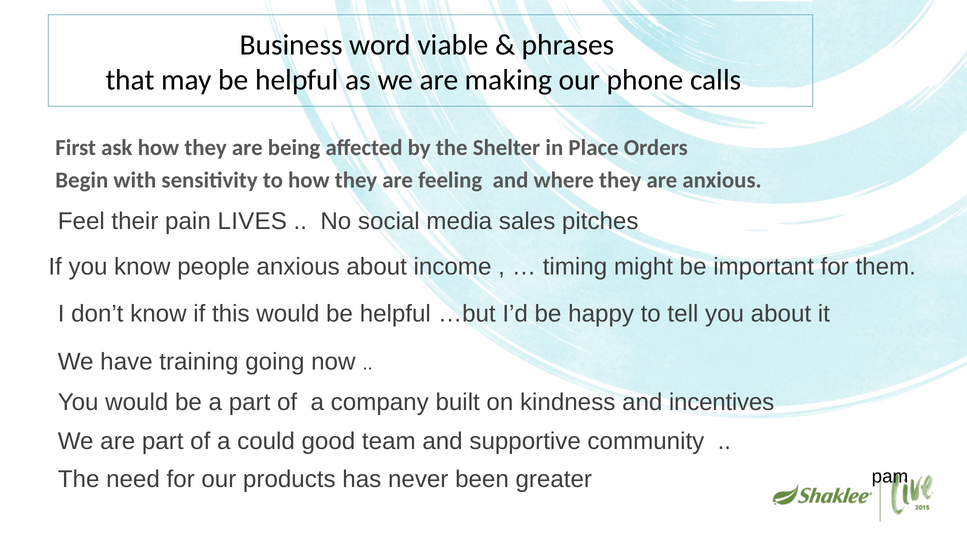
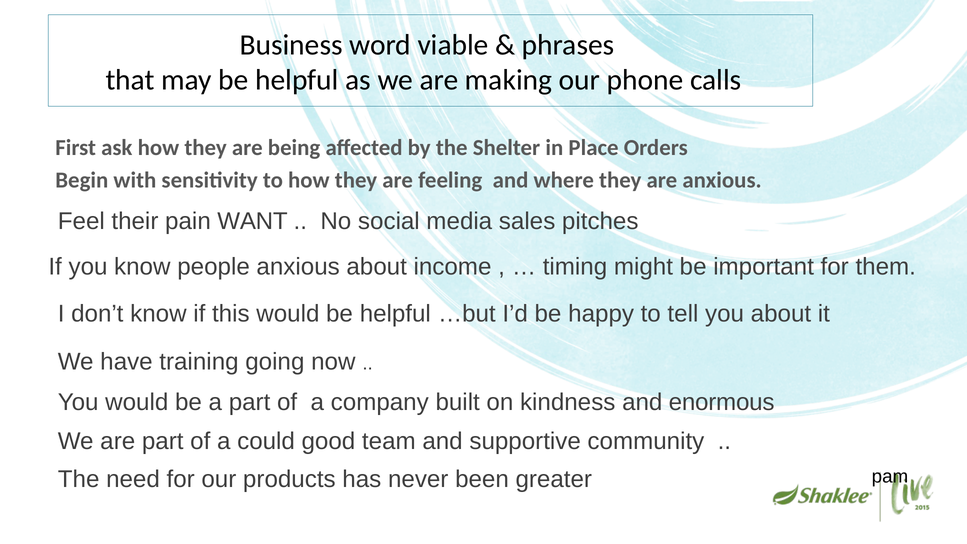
LIVES: LIVES -> WANT
incentives: incentives -> enormous
